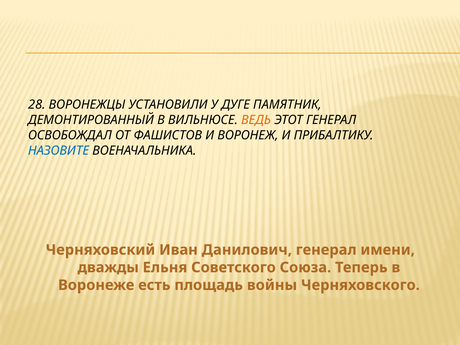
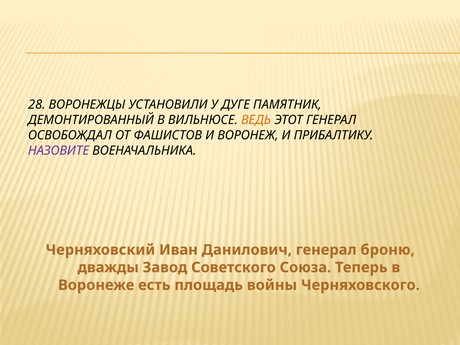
НАЗОВИТЕ colour: blue -> purple
имени: имени -> броню
Ельня: Ельня -> Завод
